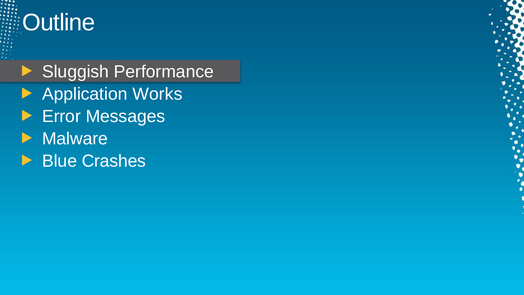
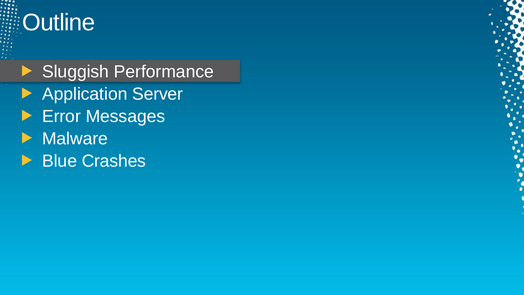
Works: Works -> Server
